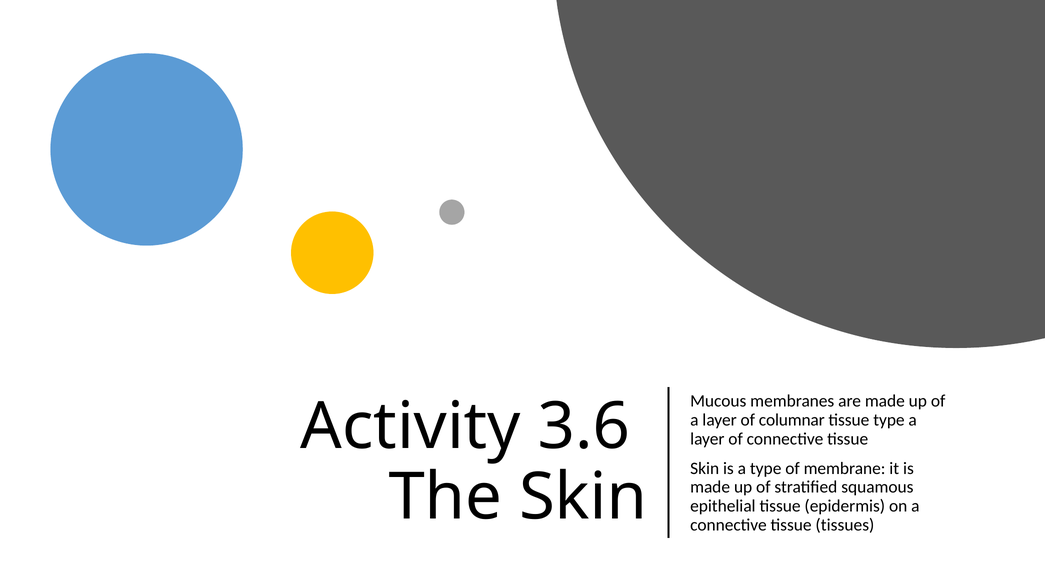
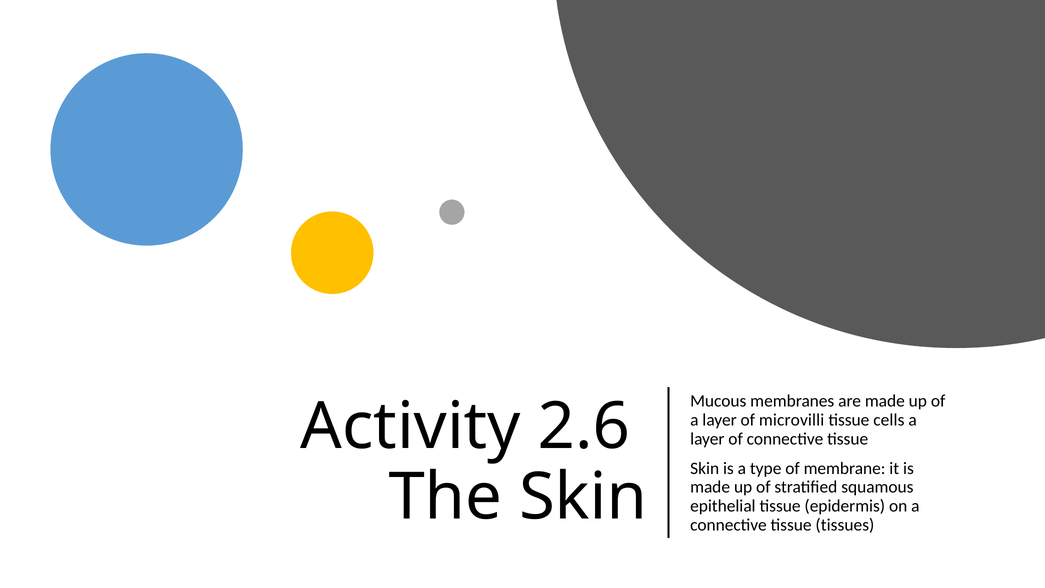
3.6: 3.6 -> 2.6
columnar: columnar -> microvilli
tissue type: type -> cells
